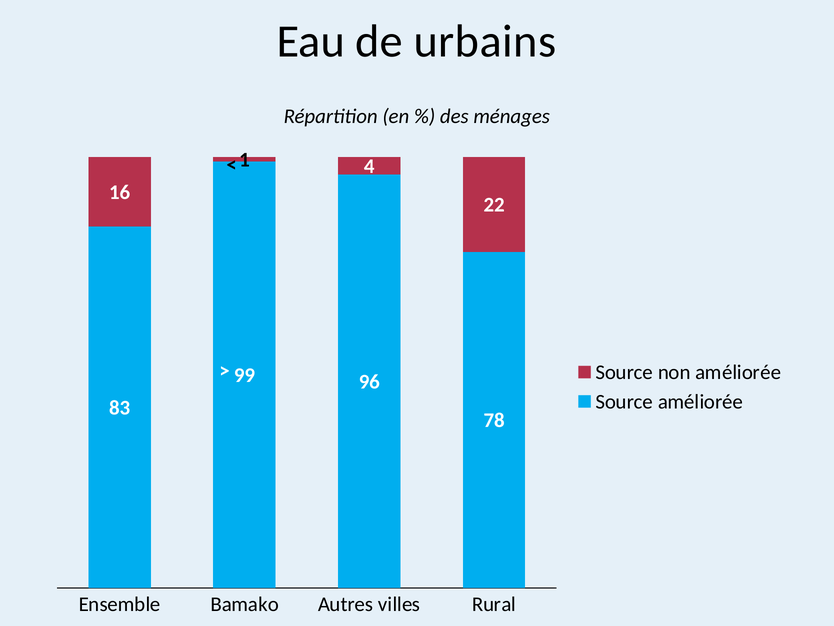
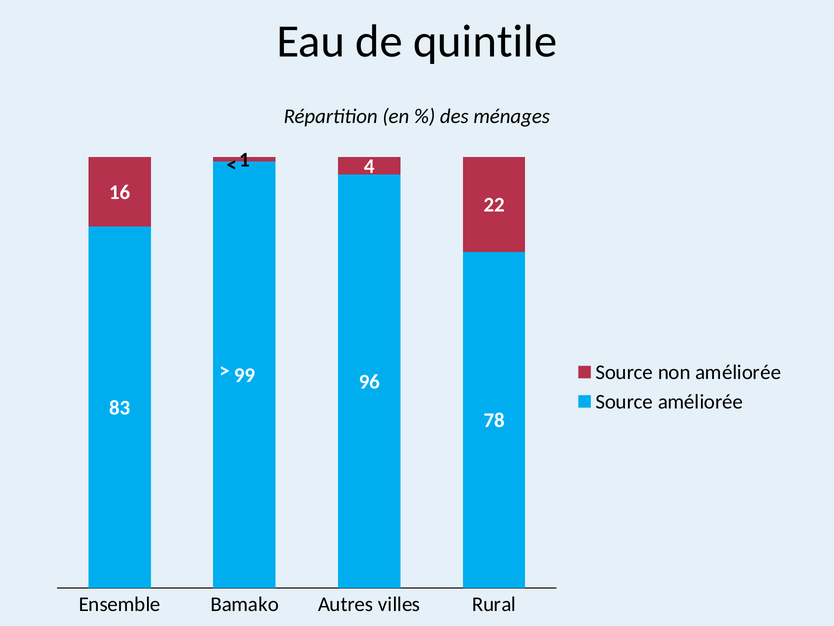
urbains: urbains -> quintile
